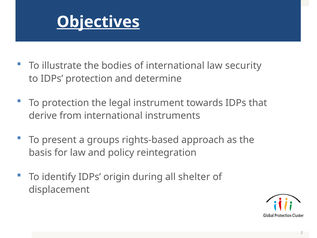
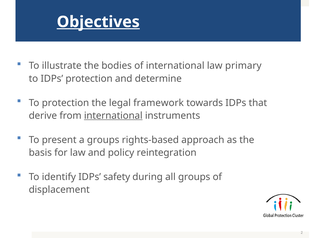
security: security -> primary
instrument: instrument -> framework
international at (113, 115) underline: none -> present
origin: origin -> safety
all shelter: shelter -> groups
